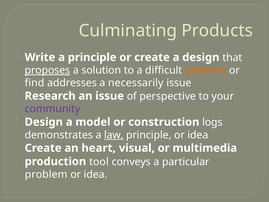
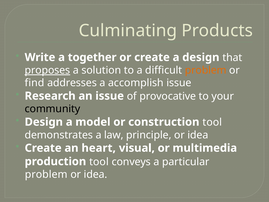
a principle: principle -> together
necessarily: necessarily -> accomplish
perspective: perspective -> provocative
community colour: purple -> black
construction logs: logs -> tool
law underline: present -> none
